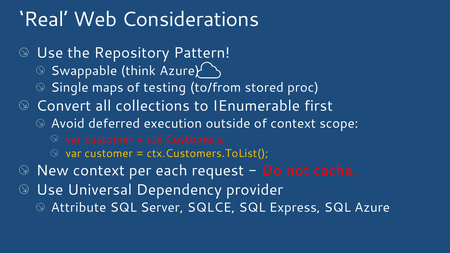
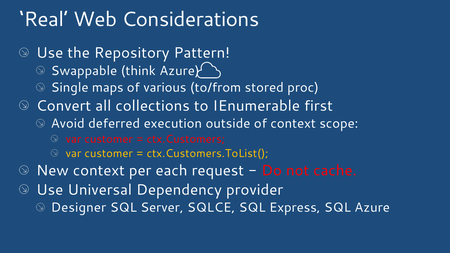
testing: testing -> various
Attribute: Attribute -> Designer
